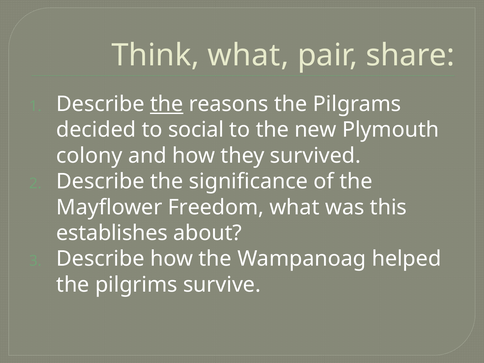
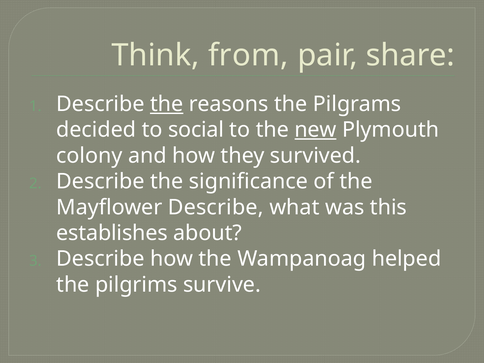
Think what: what -> from
new underline: none -> present
Mayflower Freedom: Freedom -> Describe
